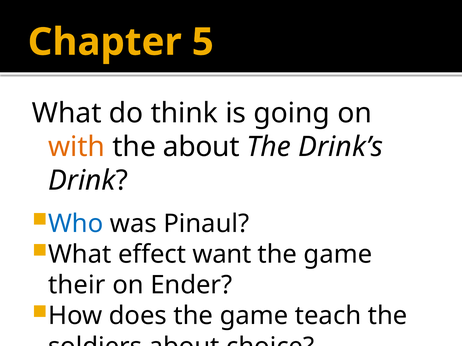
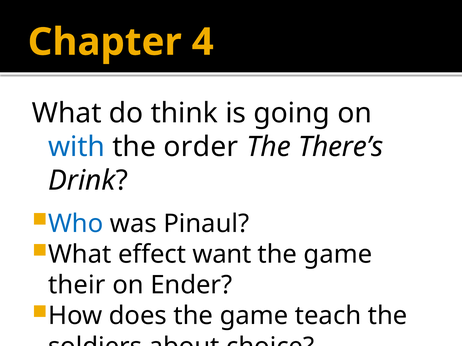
5: 5 -> 4
with colour: orange -> blue
the about: about -> order
Drink’s: Drink’s -> There’s
